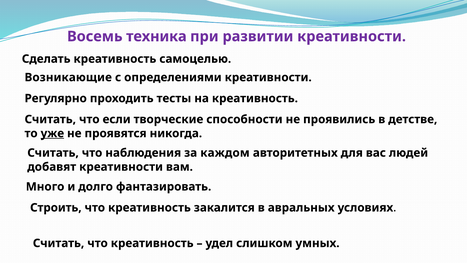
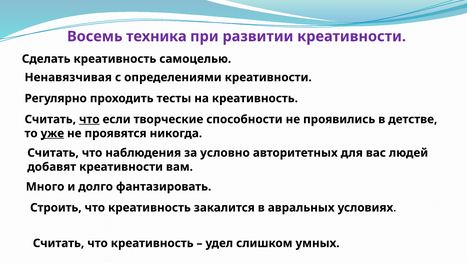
Возникающие: Возникающие -> Ненавязчивая
что at (89, 119) underline: none -> present
каждом: каждом -> условно
